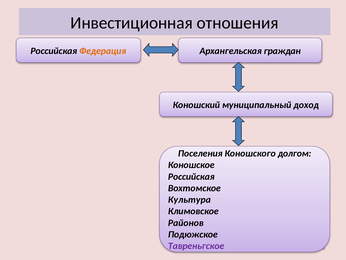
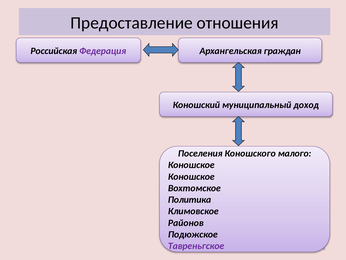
Инвестиционная: Инвестиционная -> Предоставление
Федерация colour: orange -> purple
долгом: долгом -> малого
Российская at (191, 176): Российская -> Коношское
Культура: Культура -> Политика
